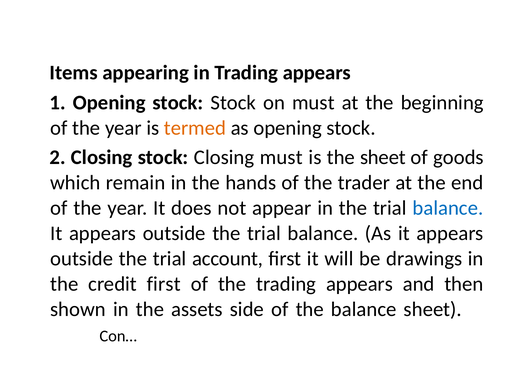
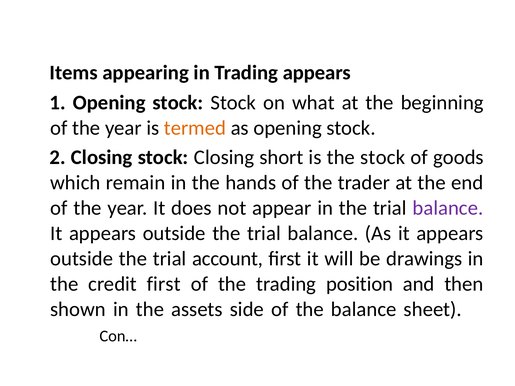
on must: must -> what
Closing must: must -> short
the sheet: sheet -> stock
balance at (448, 208) colour: blue -> purple
the trading appears: appears -> position
